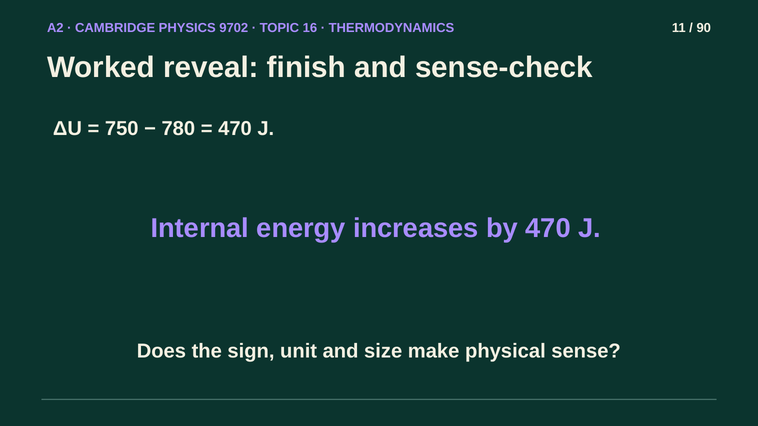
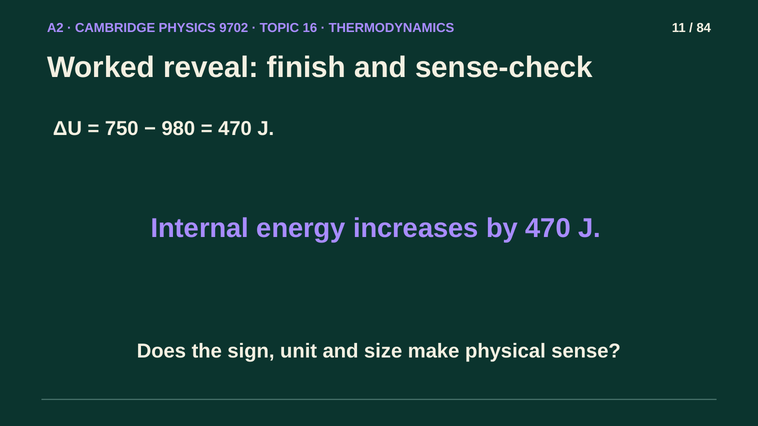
90: 90 -> 84
780: 780 -> 980
